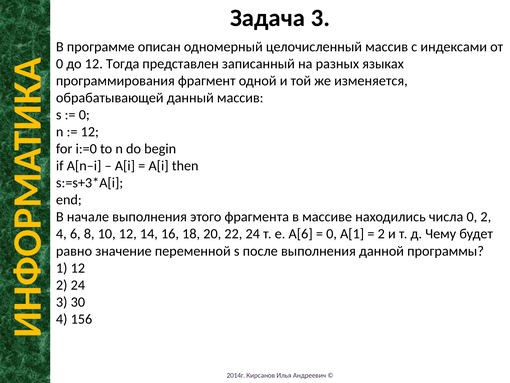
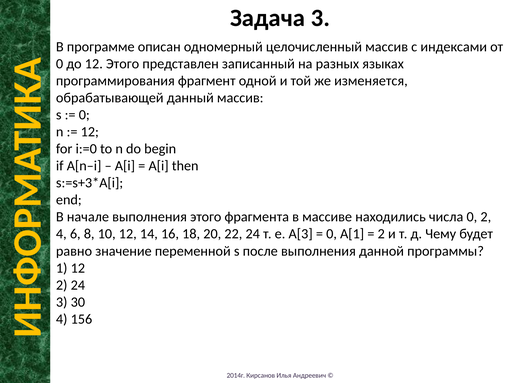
12 Тогда: Тогда -> Этого
A[6: A[6 -> A[3
